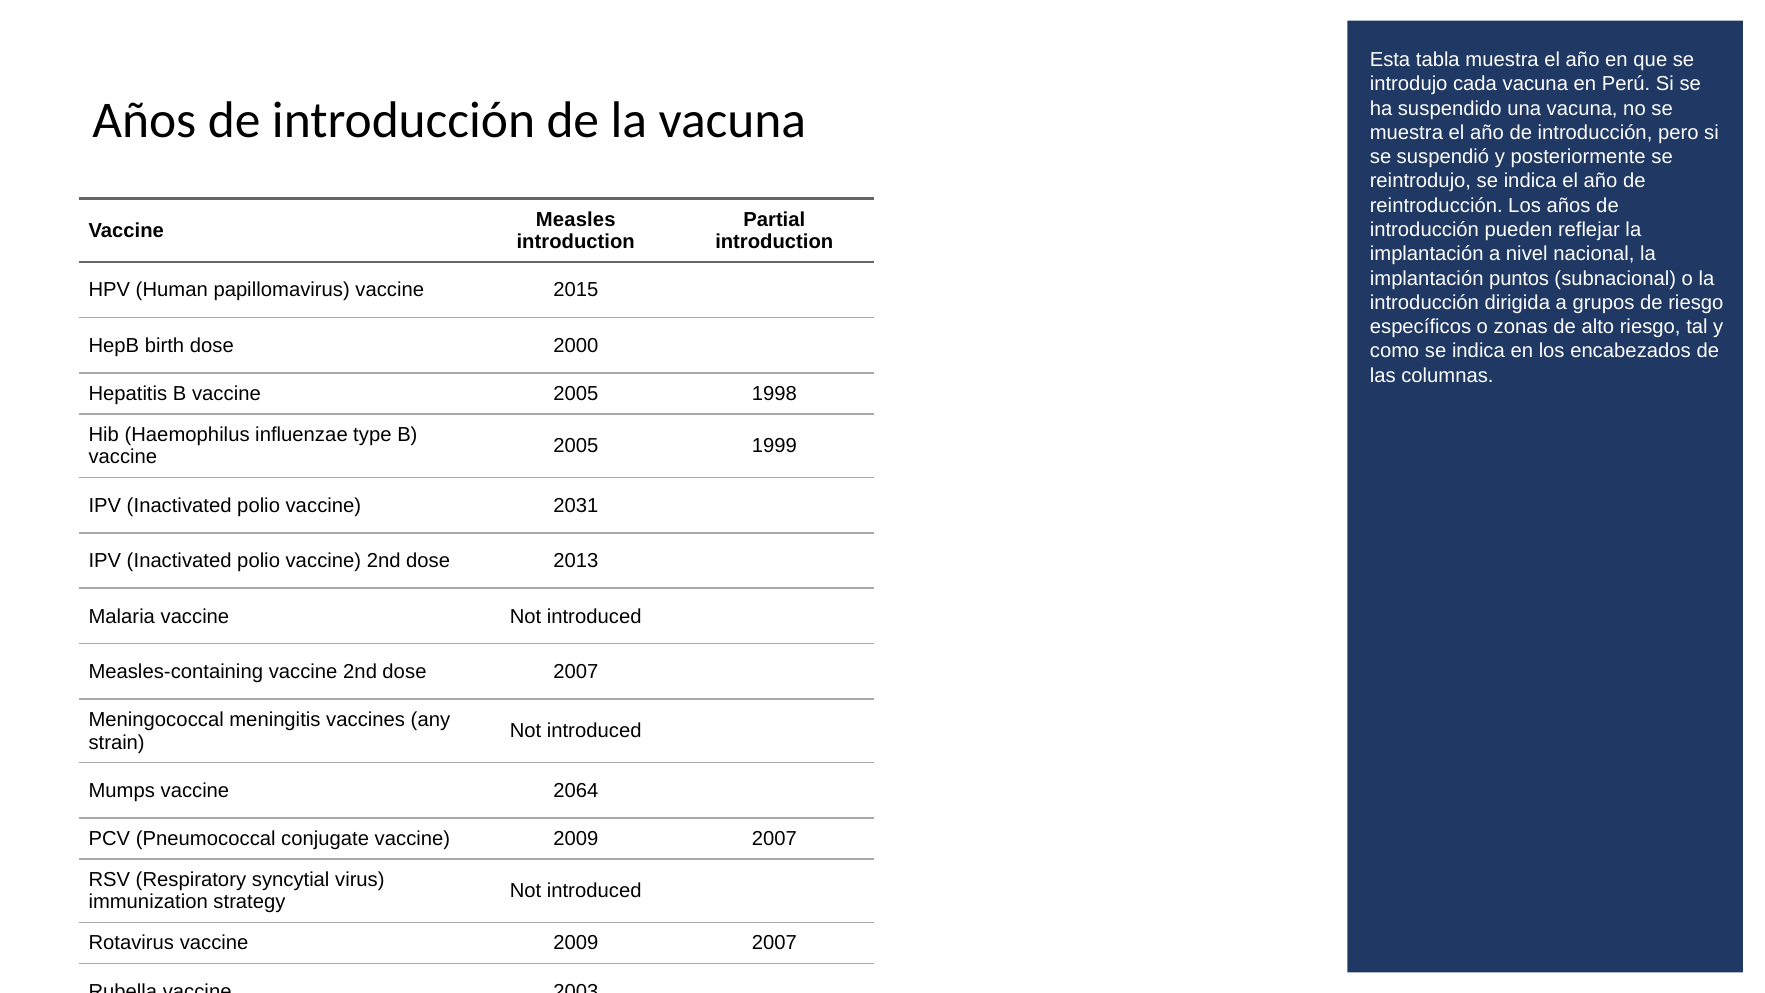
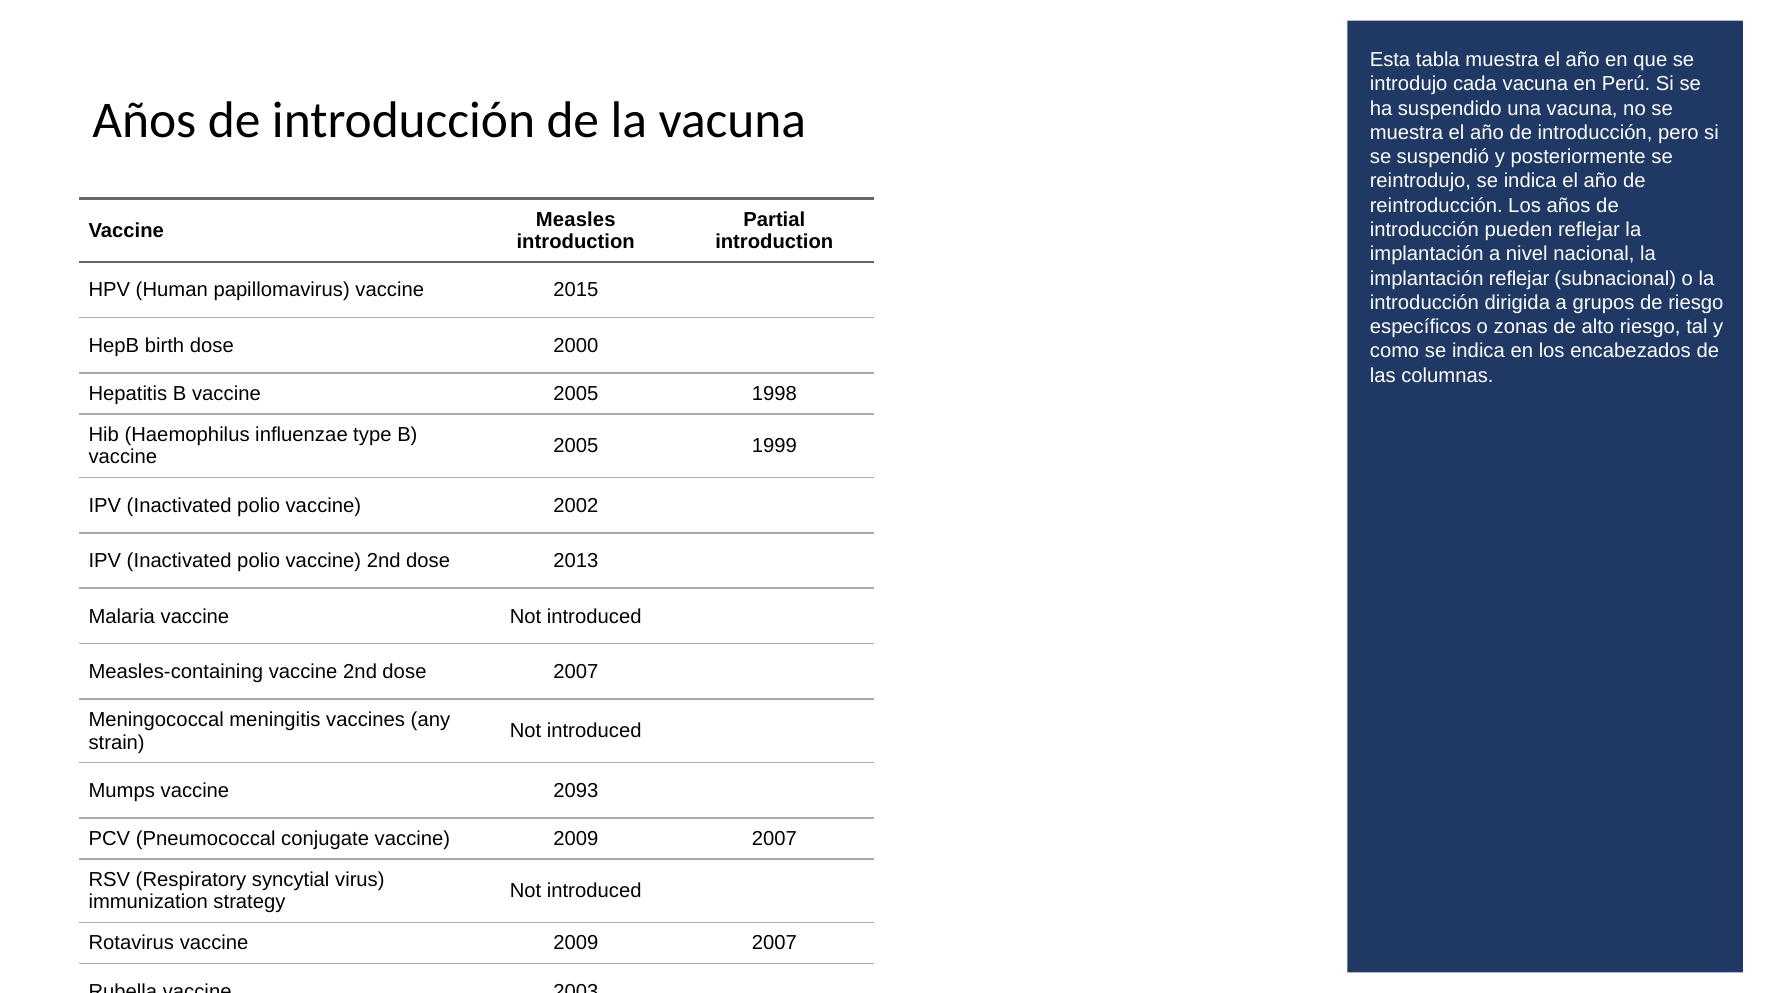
implantación puntos: puntos -> reflejar
polio vaccine 2031: 2031 -> 2002
2064: 2064 -> 2093
